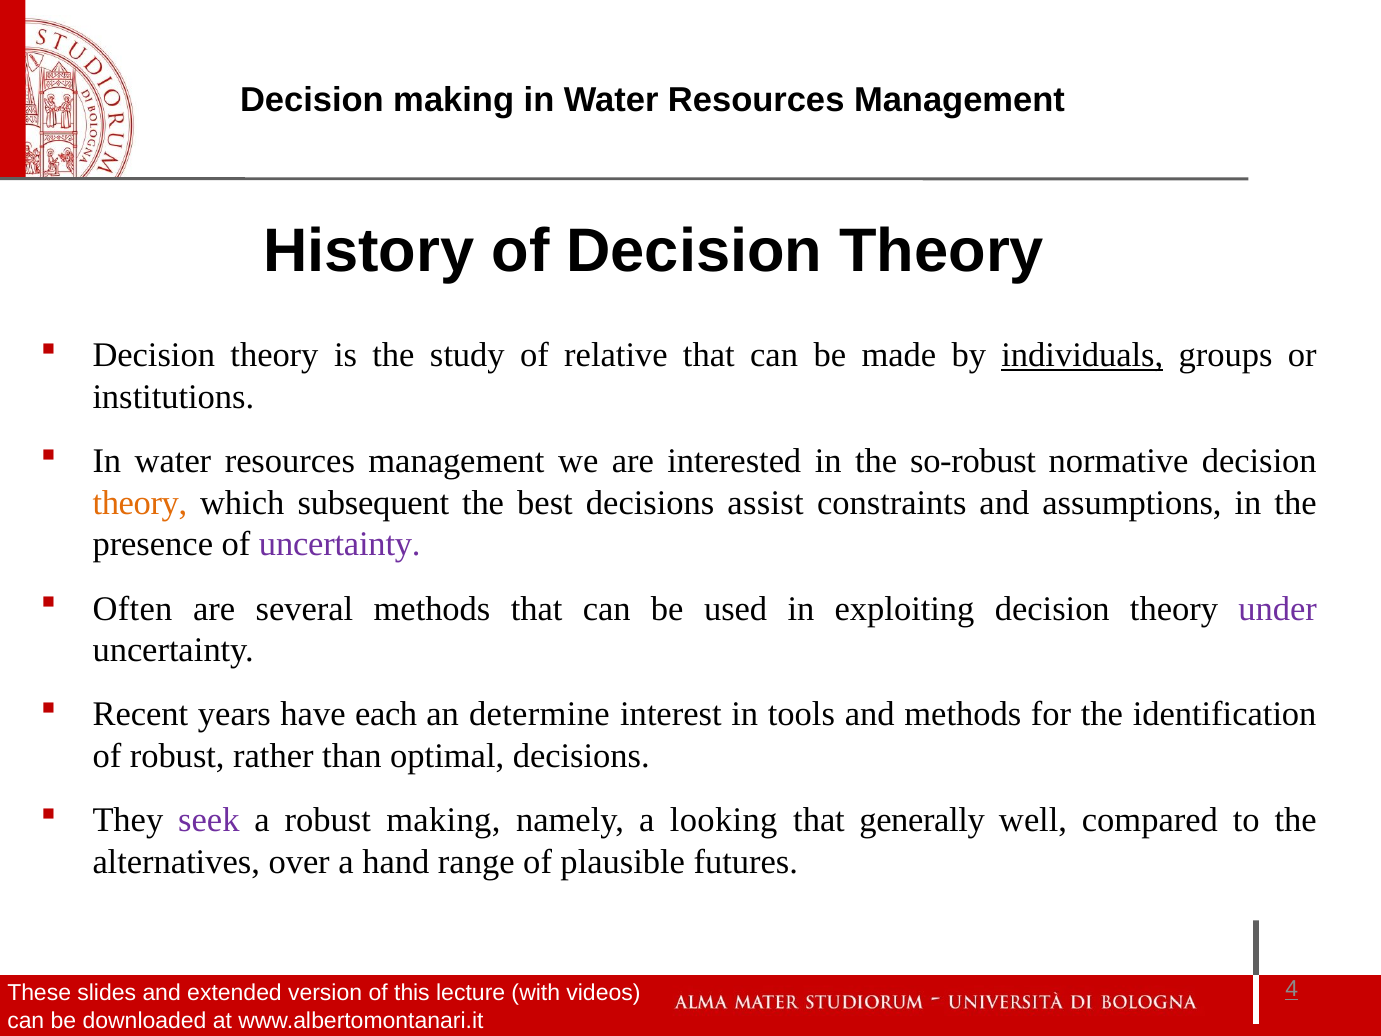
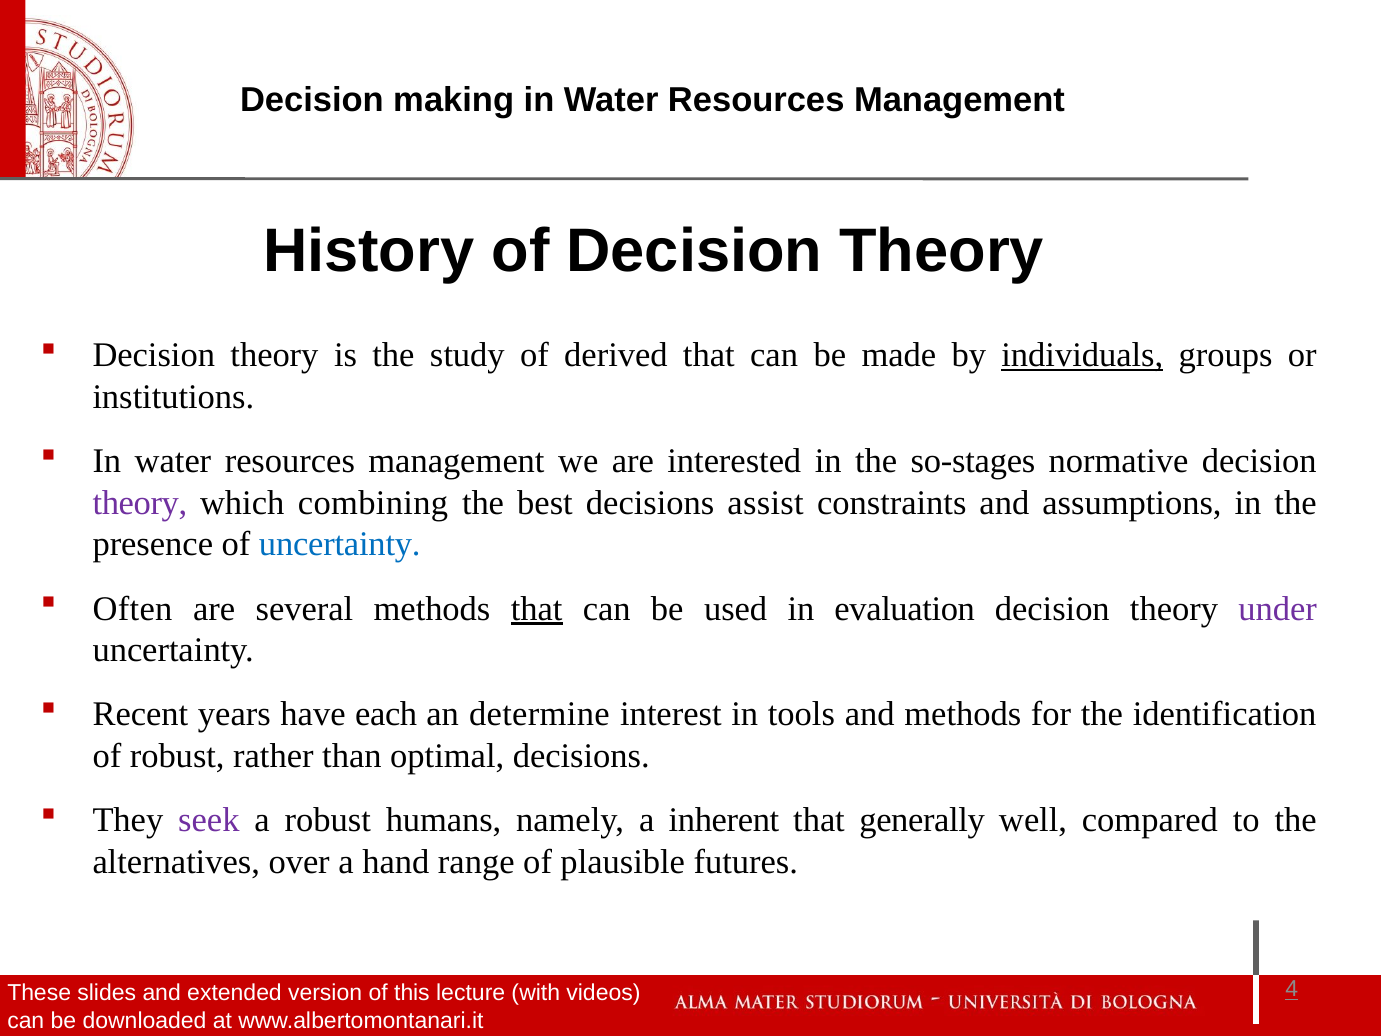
relative: relative -> derived
so-robust: so-robust -> so-stages
theory at (140, 503) colour: orange -> purple
subsequent: subsequent -> combining
uncertainty at (340, 544) colour: purple -> blue
that at (537, 608) underline: none -> present
exploiting: exploiting -> evaluation
robust making: making -> humans
looking: looking -> inherent
